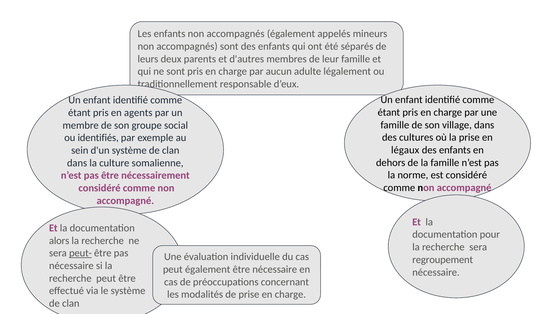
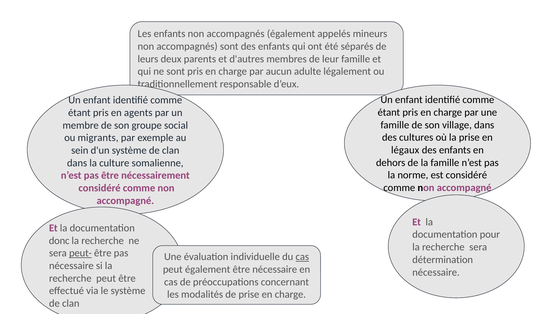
identifiés: identifiés -> migrants
alors: alors -> donc
cas at (302, 257) underline: none -> present
regroupement: regroupement -> détermination
